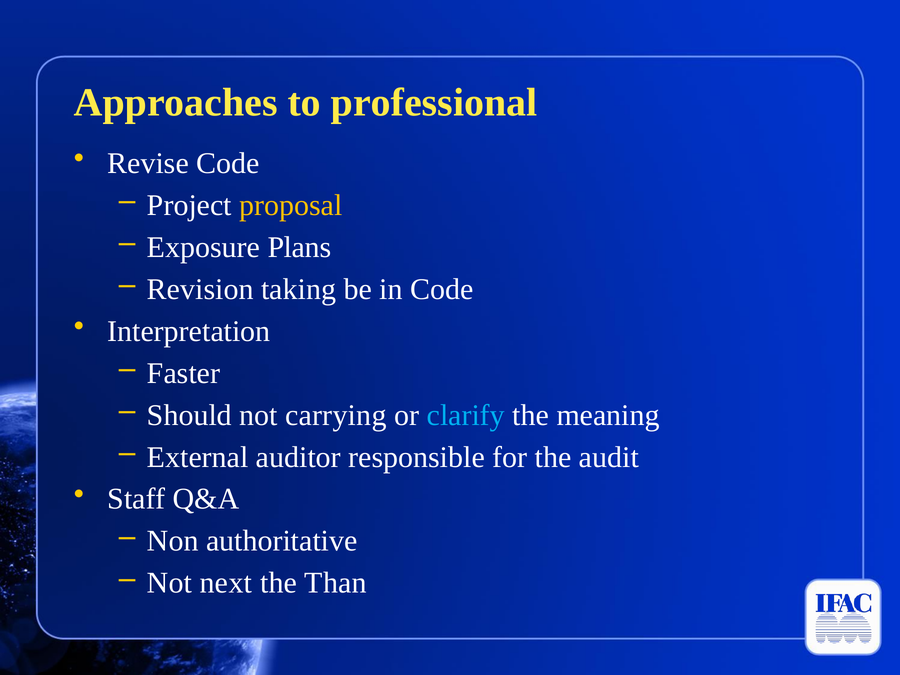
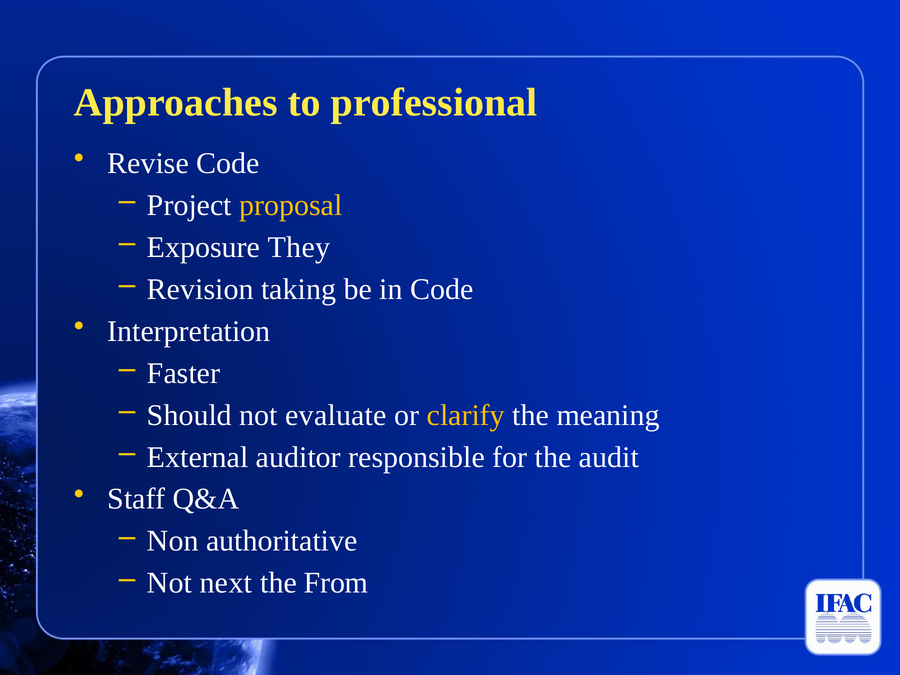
Plans: Plans -> They
carrying: carrying -> evaluate
clarify colour: light blue -> yellow
Than: Than -> From
